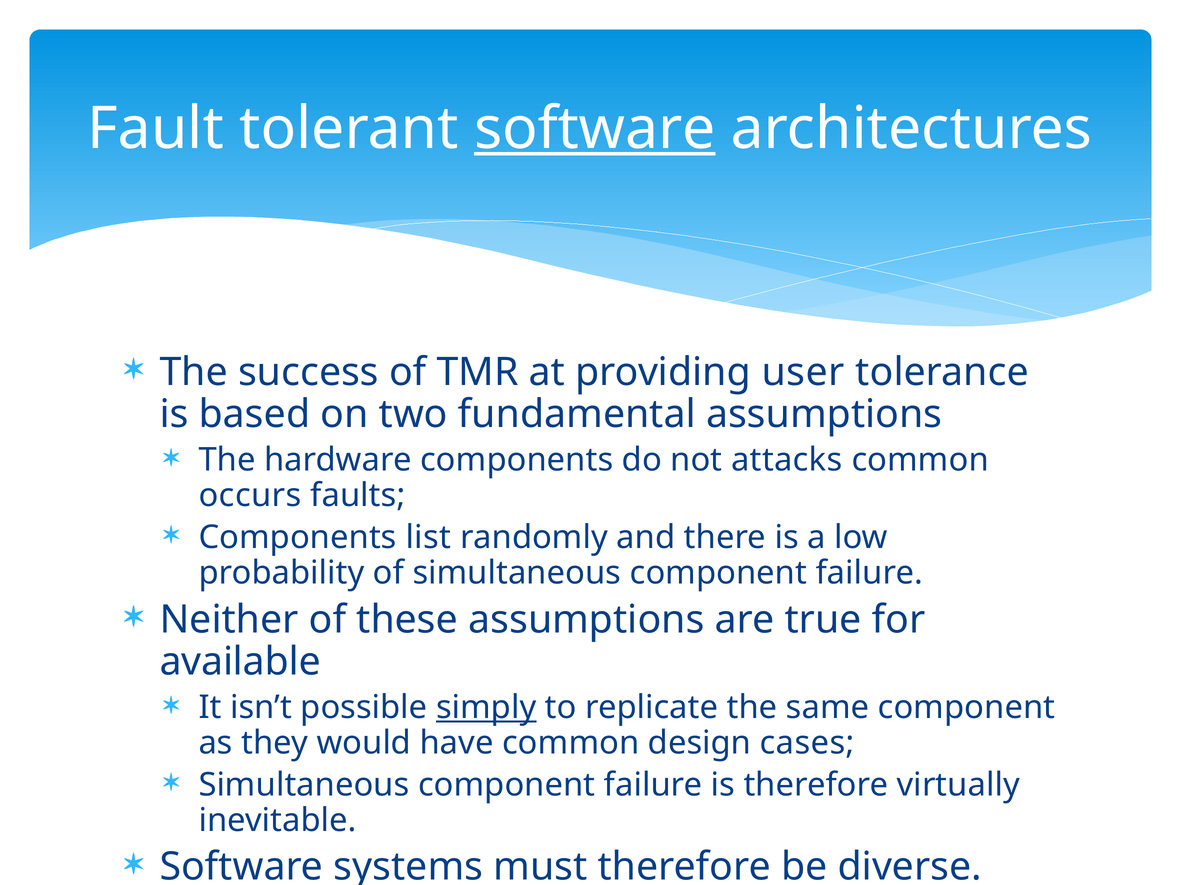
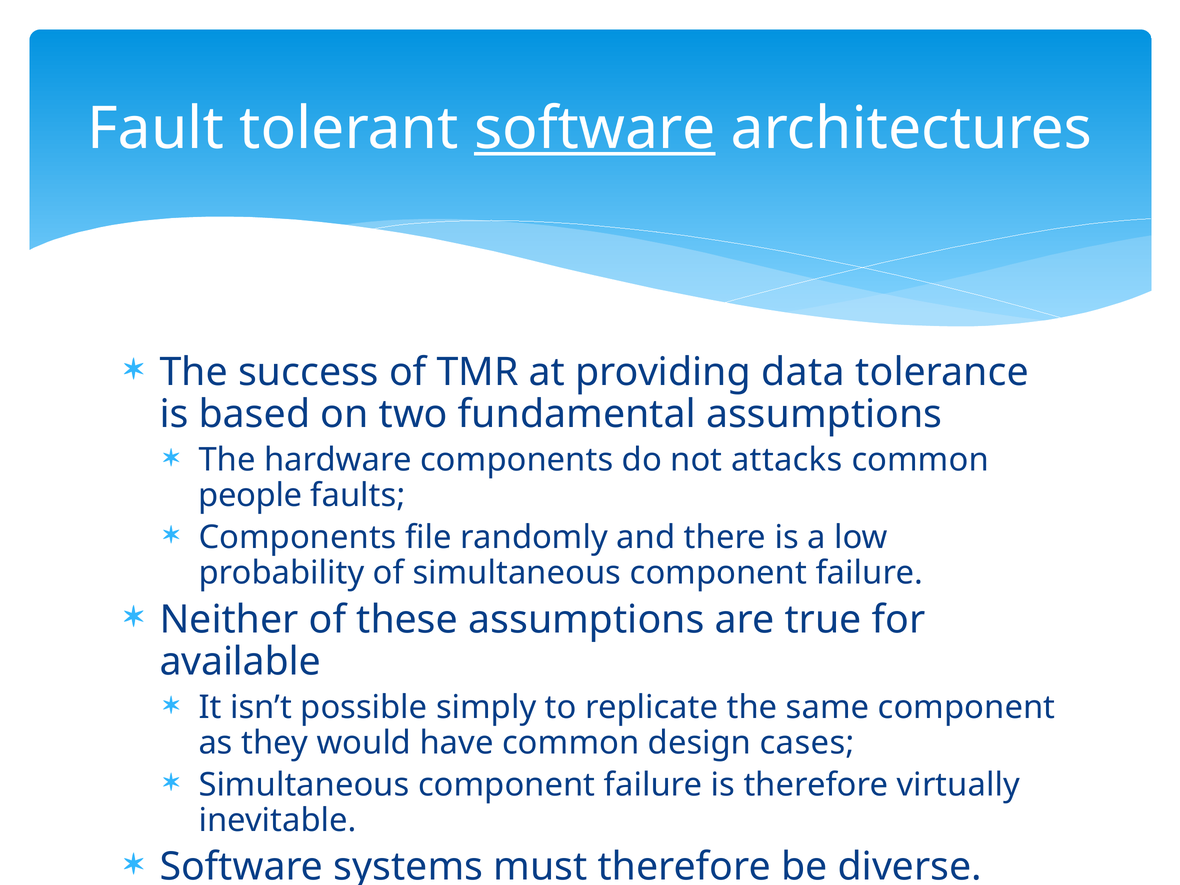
user: user -> data
occurs: occurs -> people
list: list -> file
simply underline: present -> none
